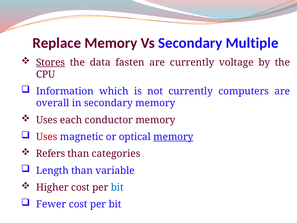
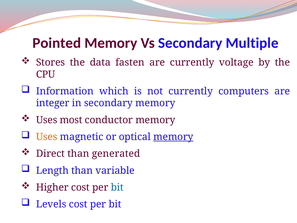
Replace: Replace -> Pointed
Stores underline: present -> none
overall: overall -> integer
each: each -> most
Uses at (47, 137) colour: red -> orange
Refers: Refers -> Direct
categories: categories -> generated
Fewer: Fewer -> Levels
